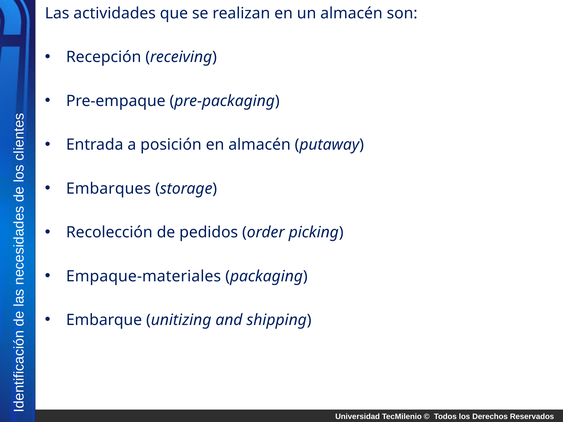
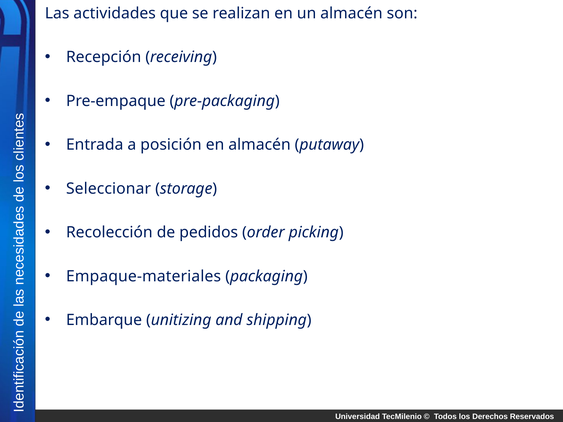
Embarques: Embarques -> Seleccionar
